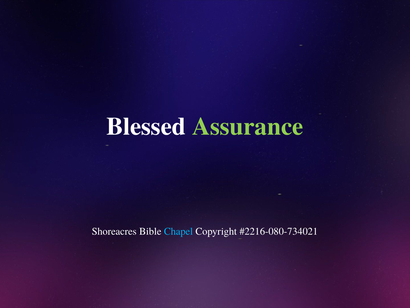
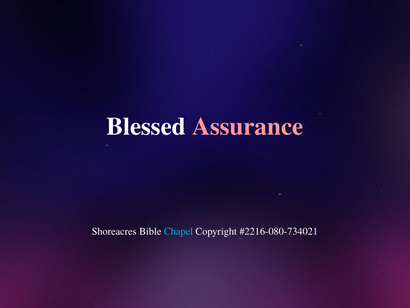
Assurance colour: light green -> pink
